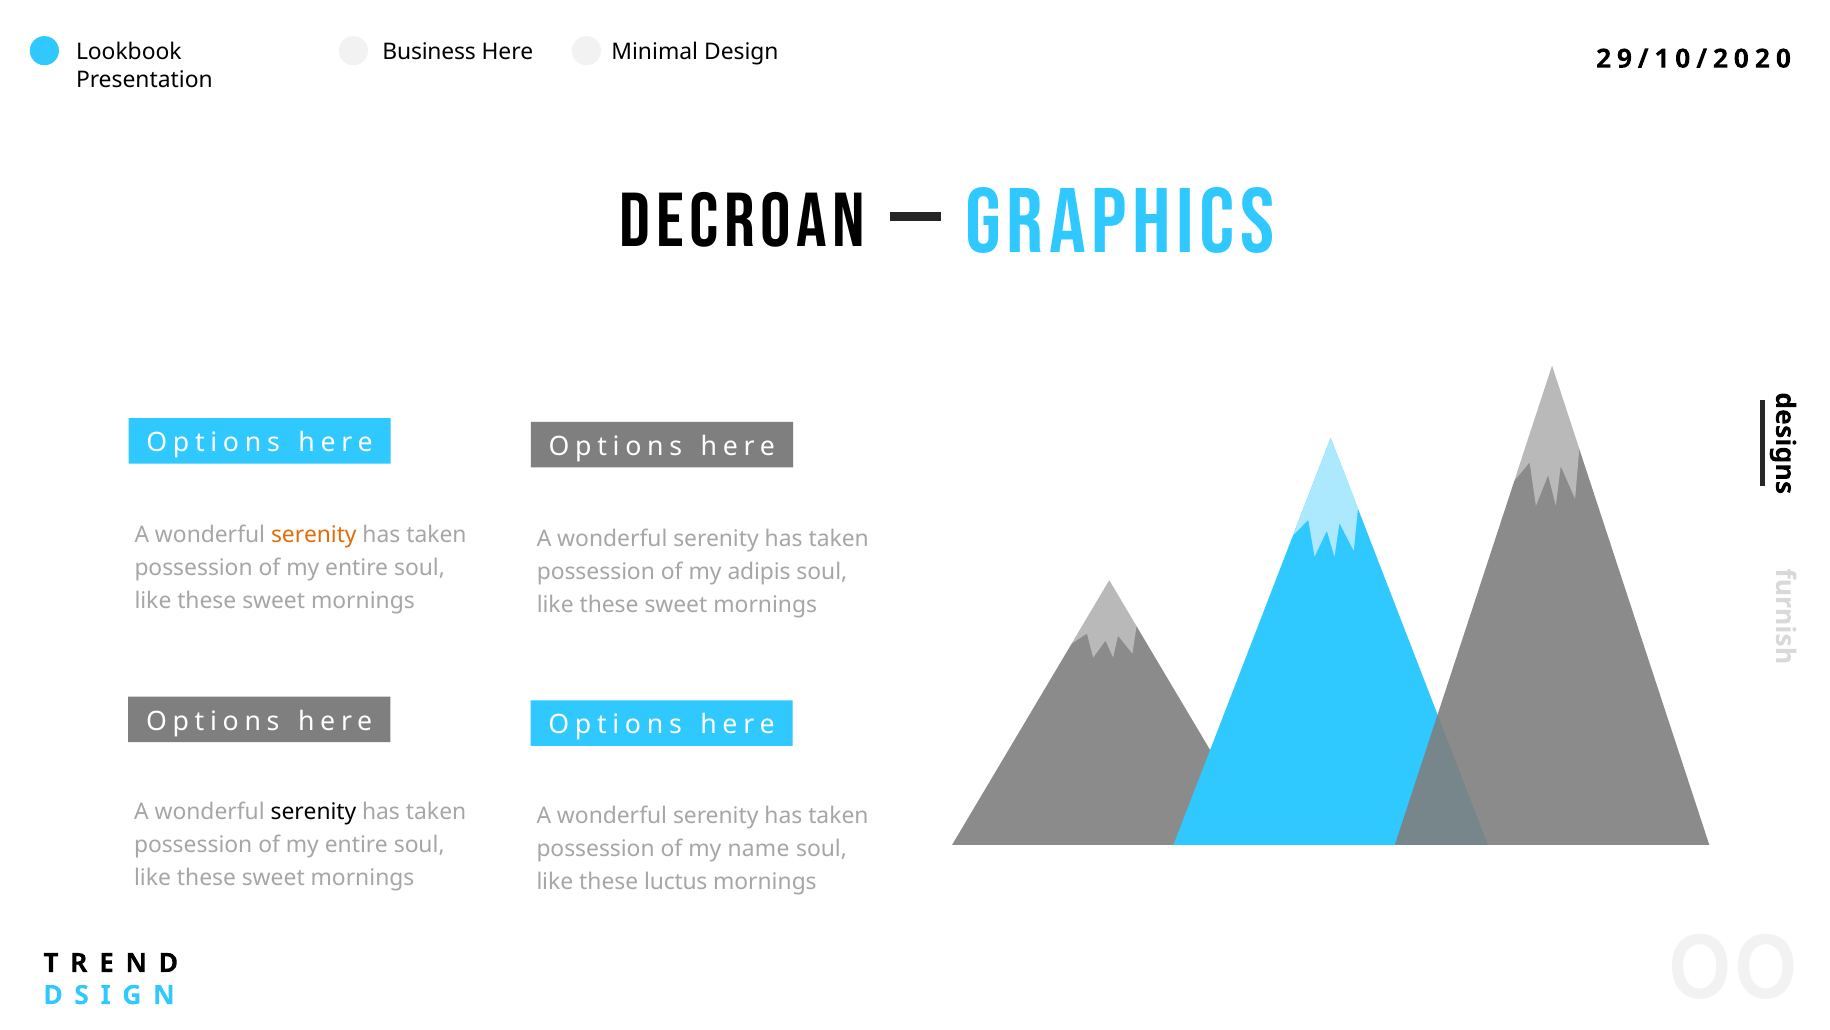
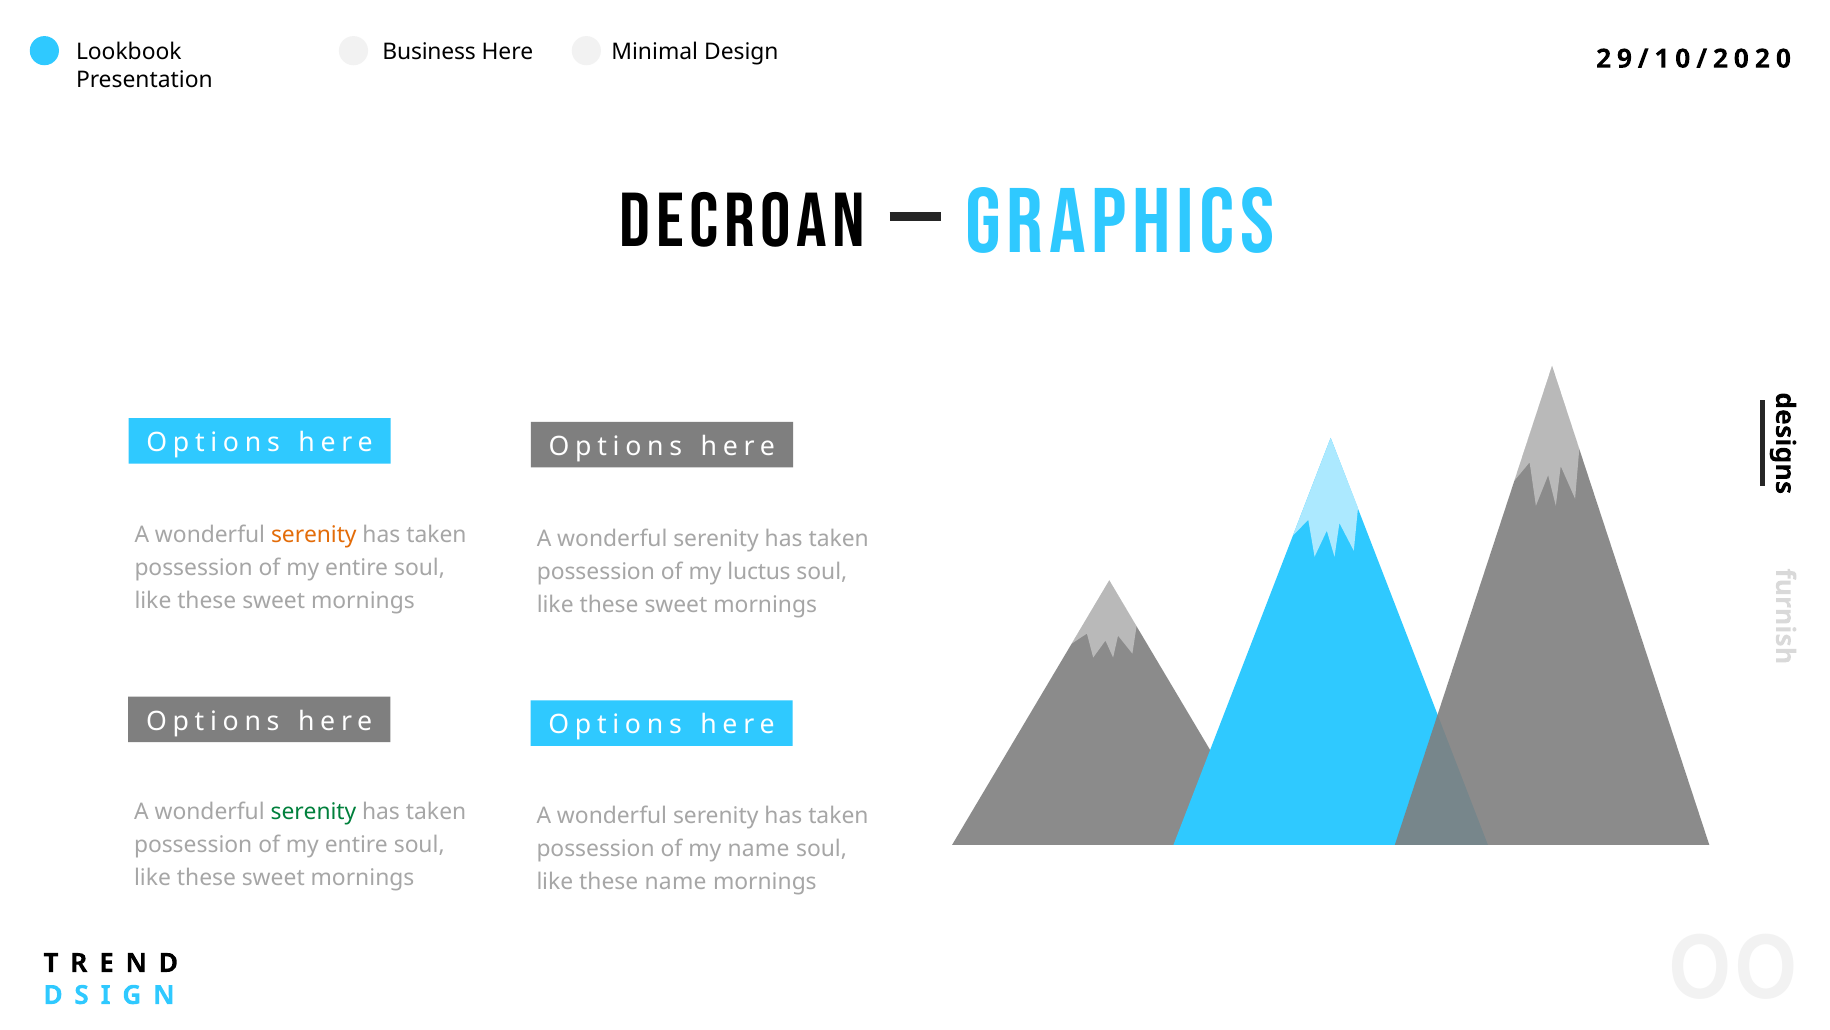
adipis: adipis -> luctus
serenity at (313, 812) colour: black -> green
these luctus: luctus -> name
